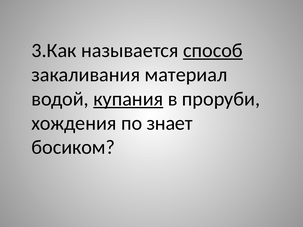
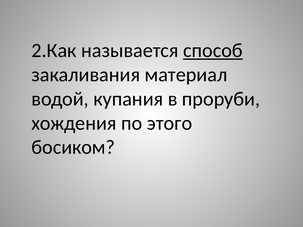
3.Как: 3.Как -> 2.Как
купания underline: present -> none
знает: знает -> этого
